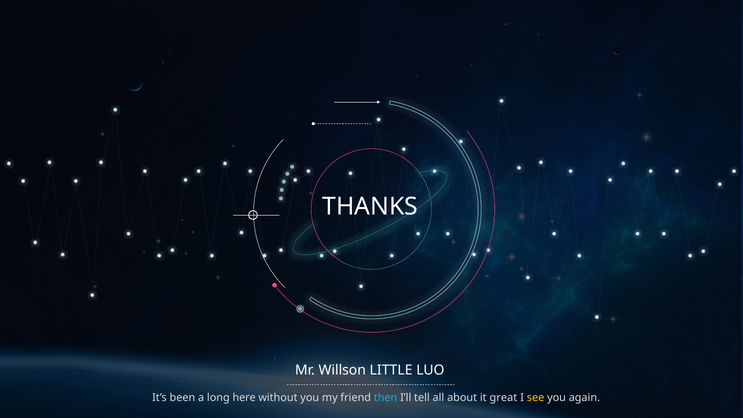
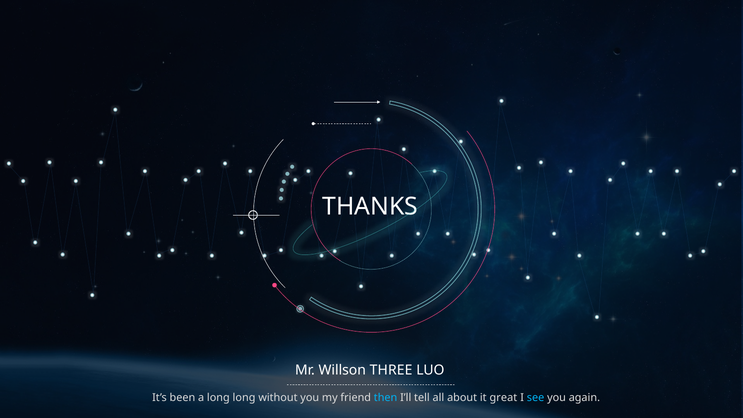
LITTLE: LITTLE -> THREE
long here: here -> long
see colour: yellow -> light blue
